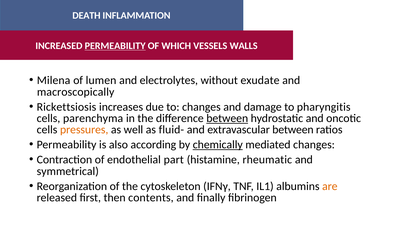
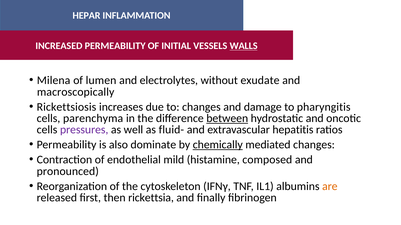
DEATH: DEATH -> HEPAR
PERMEABILITY at (115, 46) underline: present -> none
WHICH: WHICH -> INITIAL
WALLS underline: none -> present
pressures colour: orange -> purple
extravascular between: between -> hepatitis
according: according -> dominate
part: part -> mild
rheumatic: rheumatic -> composed
symmetrical: symmetrical -> pronounced
contents: contents -> rickettsia
